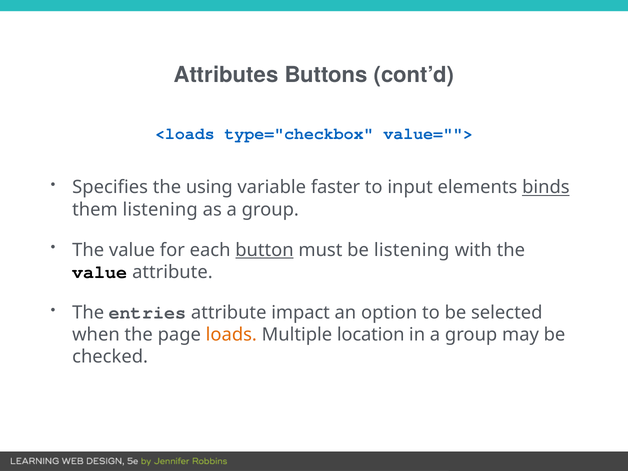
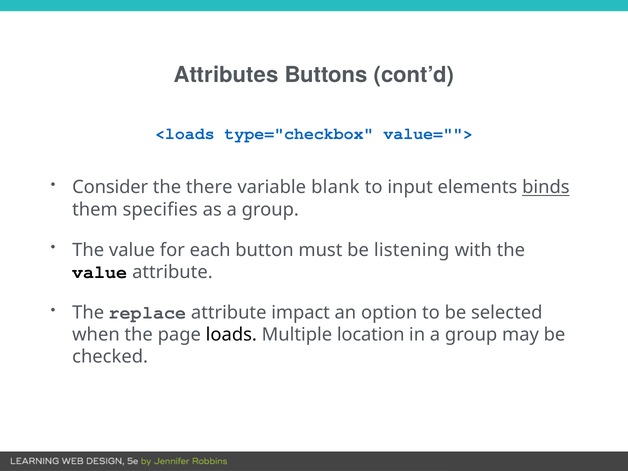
Specifies: Specifies -> Consider
using: using -> there
faster: faster -> blank
them listening: listening -> specifies
button underline: present -> none
entries: entries -> replace
loads colour: orange -> black
